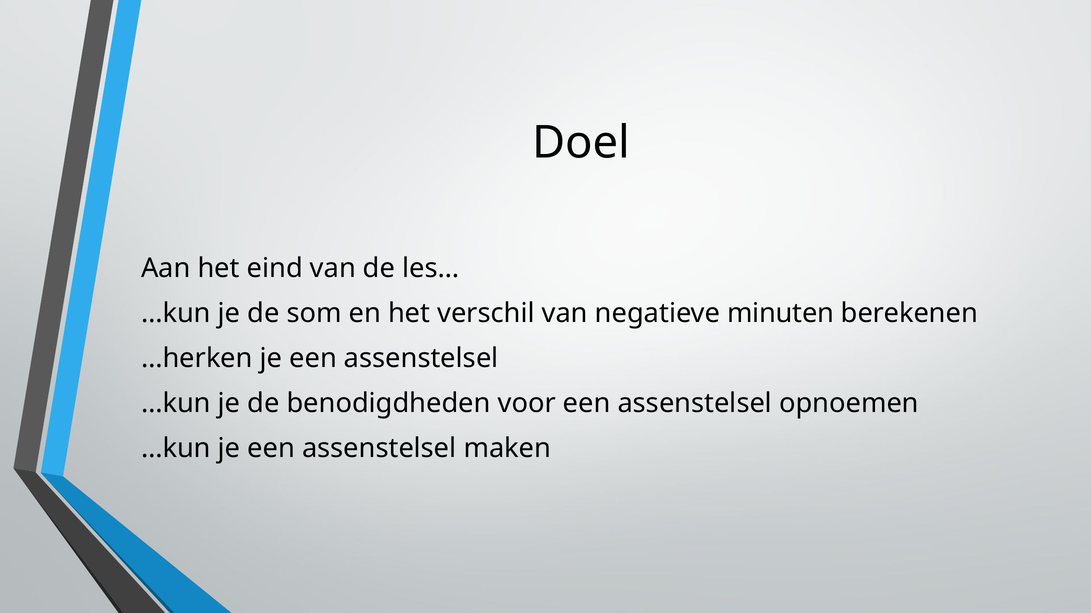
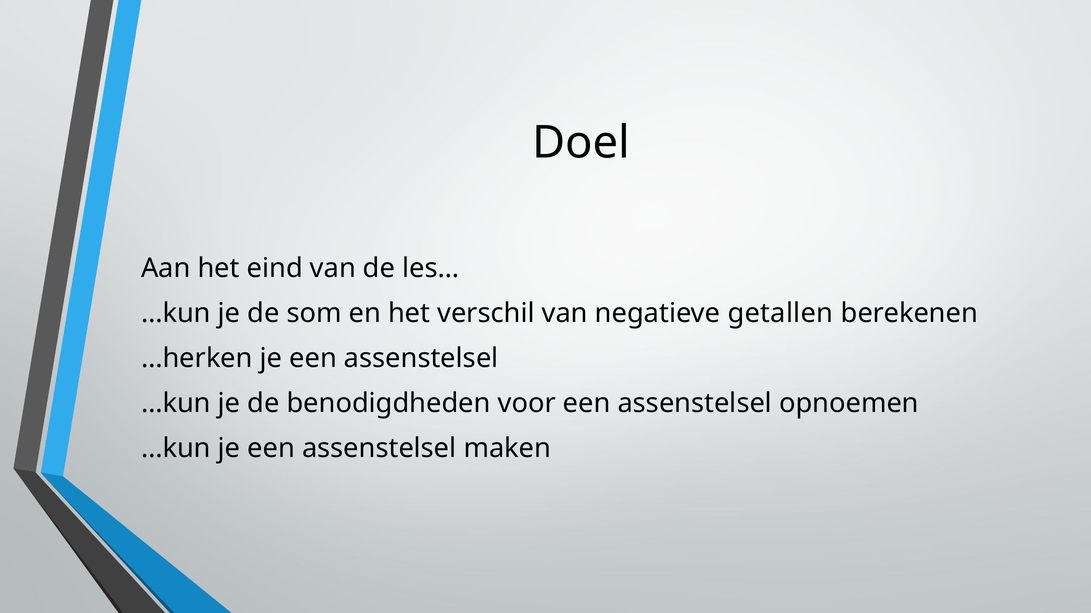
minuten: minuten -> getallen
